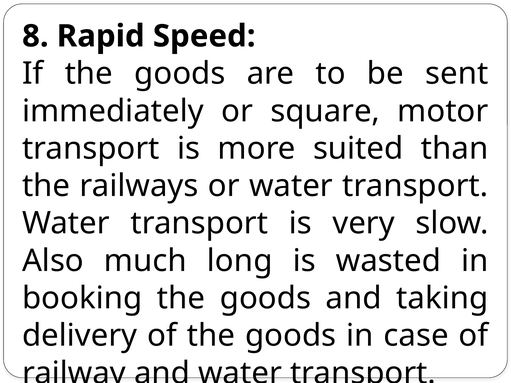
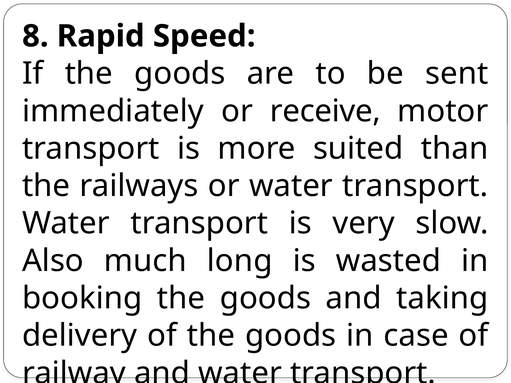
square: square -> receive
